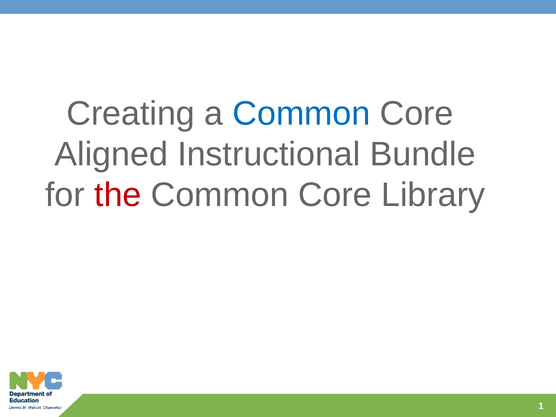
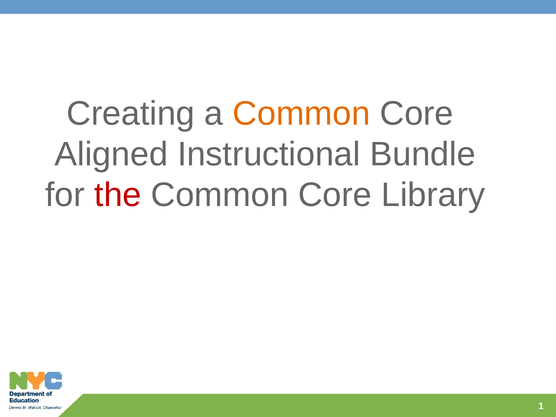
Common at (301, 114) colour: blue -> orange
